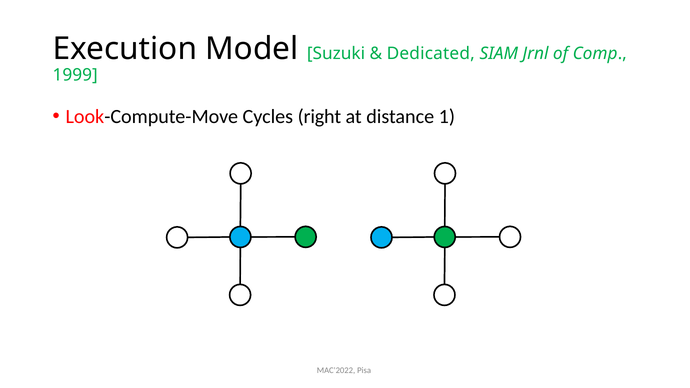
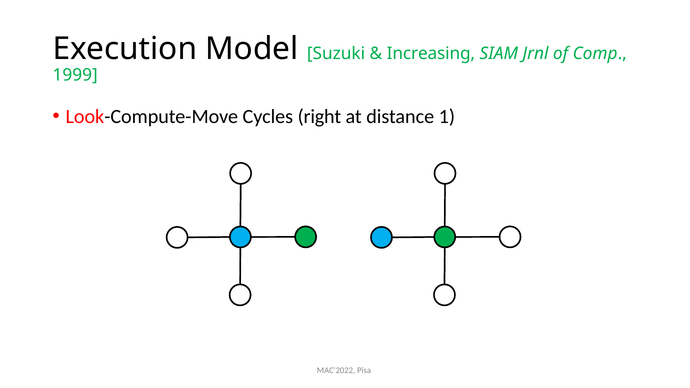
Dedicated: Dedicated -> Increasing
